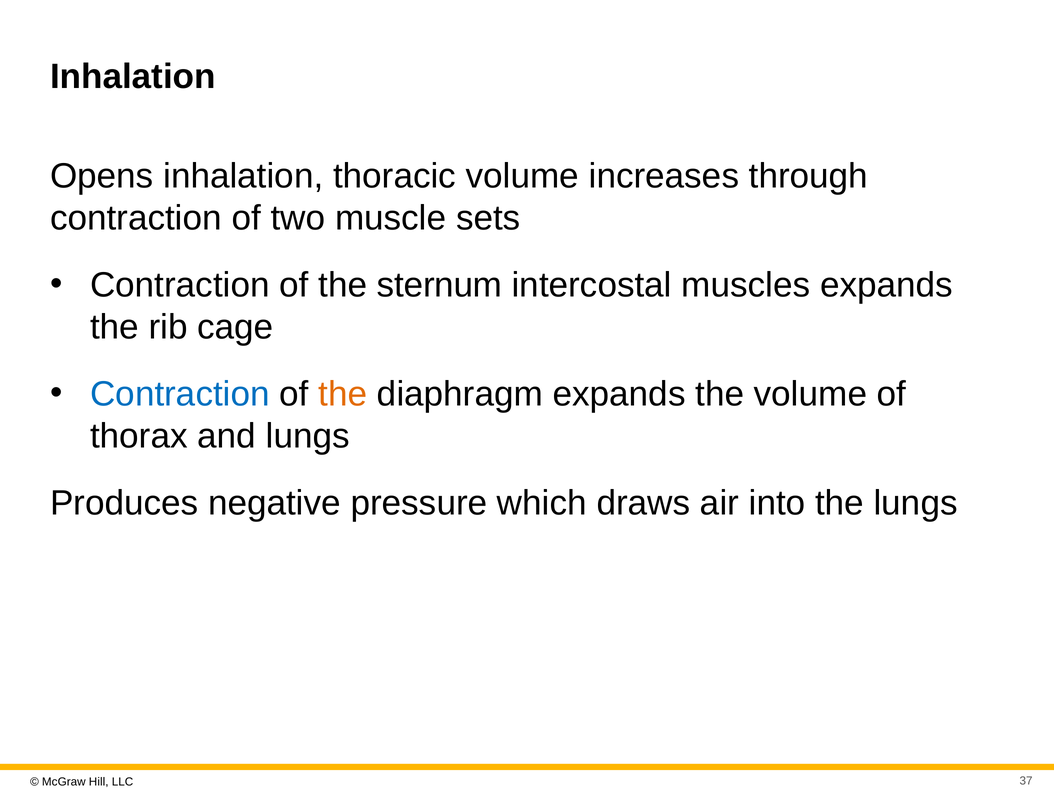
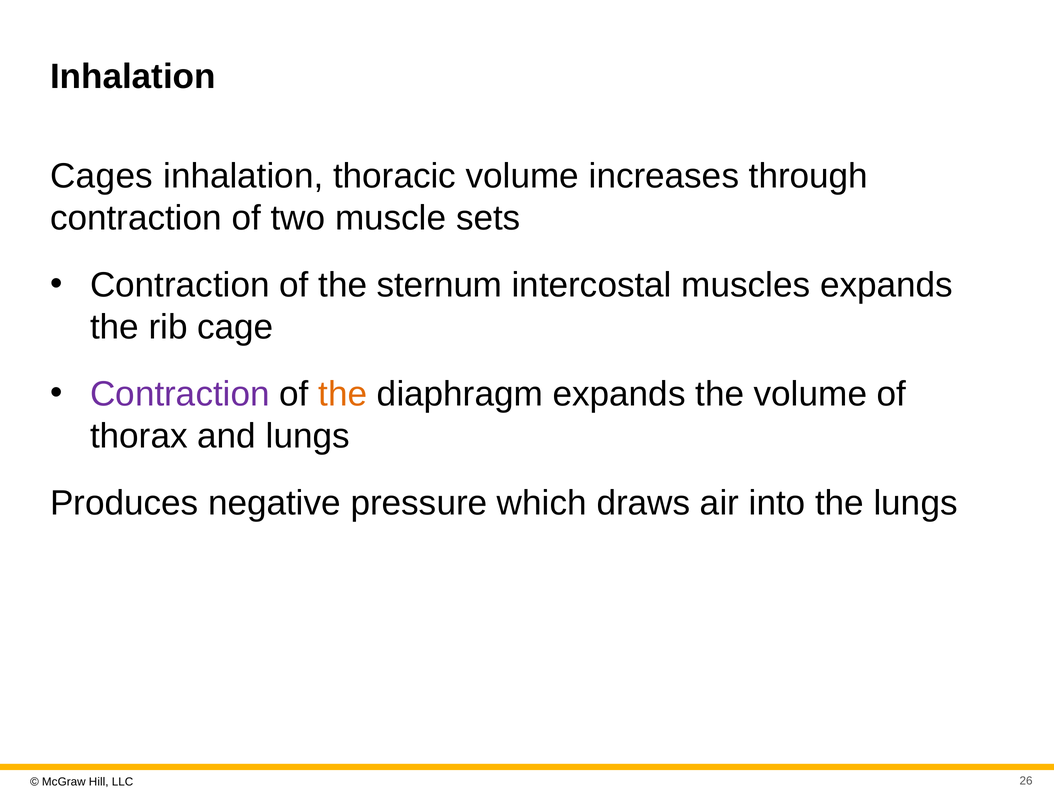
Opens: Opens -> Cages
Contraction at (180, 394) colour: blue -> purple
37: 37 -> 26
